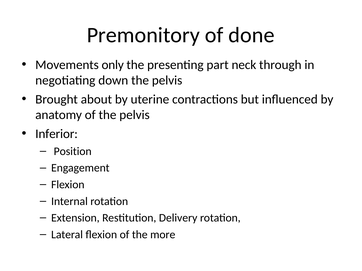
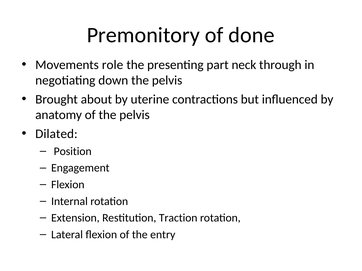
only: only -> role
Inferior: Inferior -> Dilated
Delivery: Delivery -> Traction
more: more -> entry
